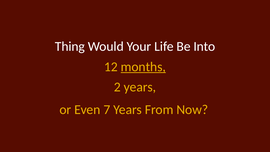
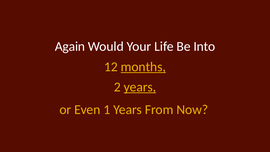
Thing: Thing -> Again
years at (140, 87) underline: none -> present
7: 7 -> 1
